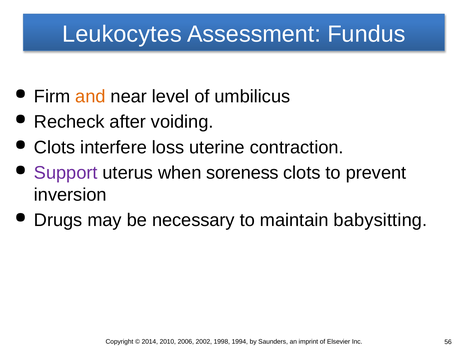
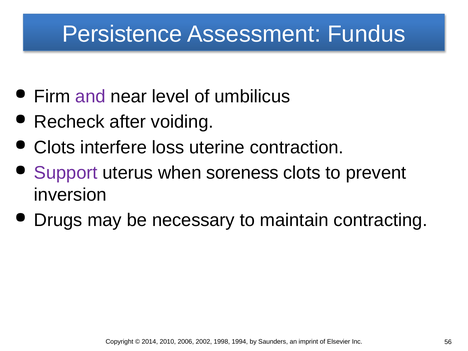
Leukocytes: Leukocytes -> Persistence
and colour: orange -> purple
babysitting: babysitting -> contracting
